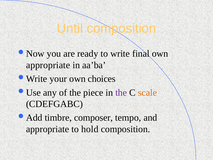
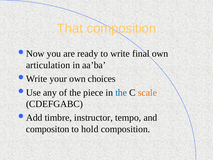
Until: Until -> That
appropriate at (48, 65): appropriate -> articulation
the at (121, 92) colour: purple -> blue
composer: composer -> instructor
appropriate at (48, 129): appropriate -> compositon
